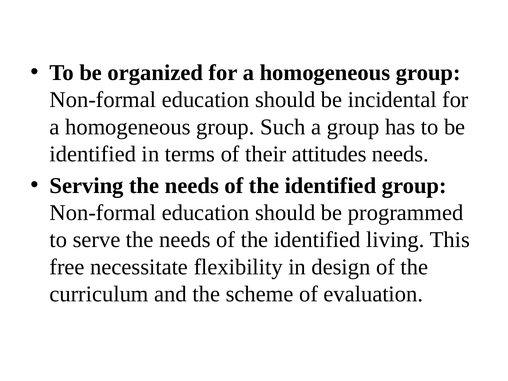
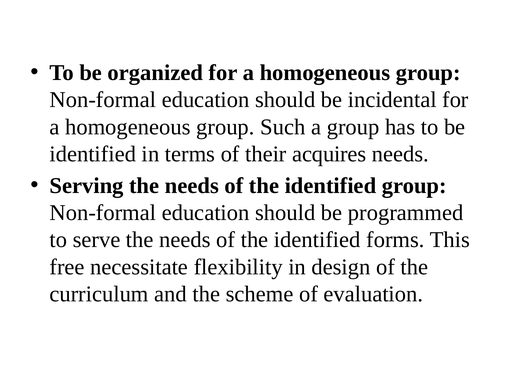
attitudes: attitudes -> acquires
living: living -> forms
